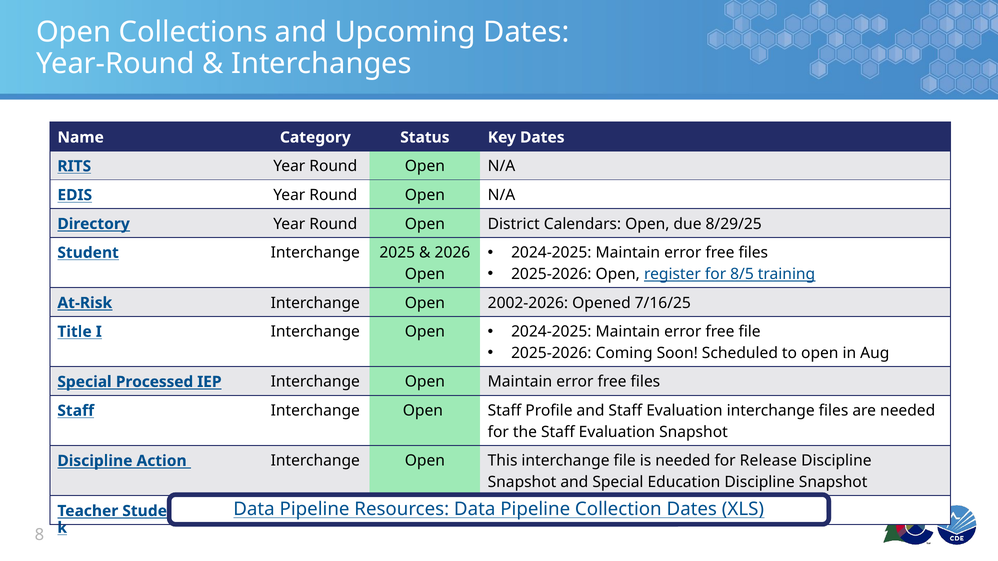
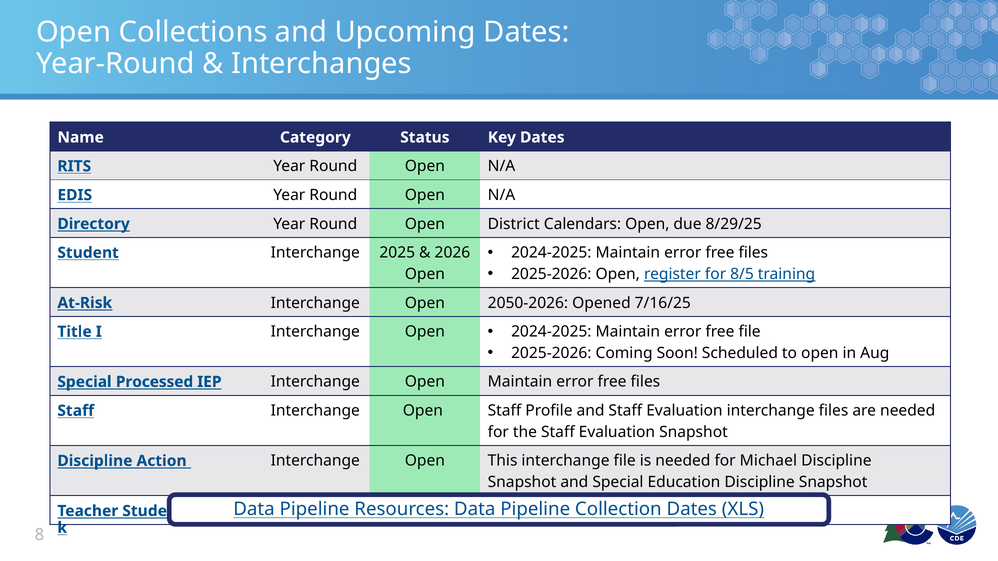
2002-2026: 2002-2026 -> 2050-2026
Release: Release -> Michael
